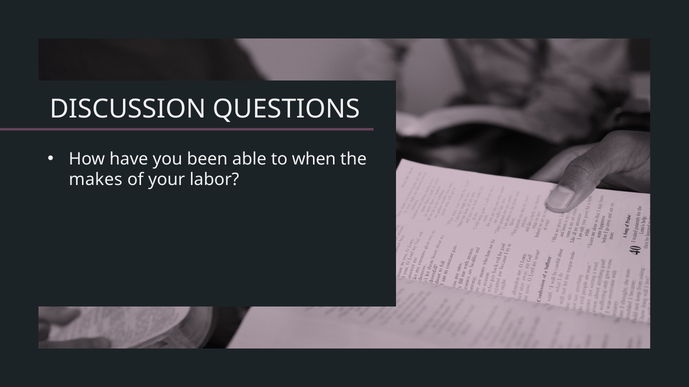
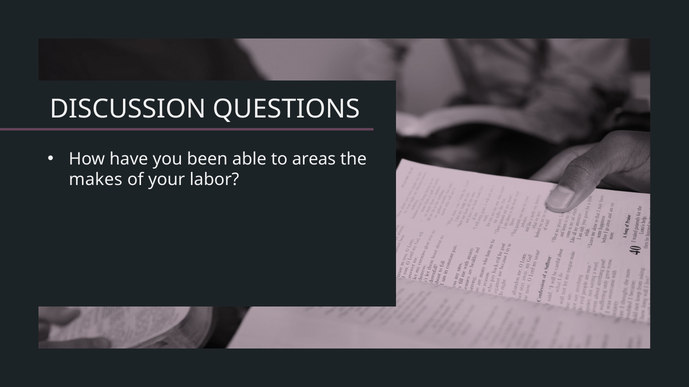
when: when -> areas
